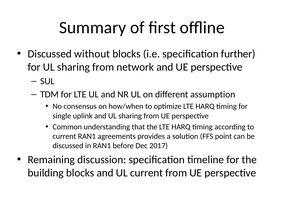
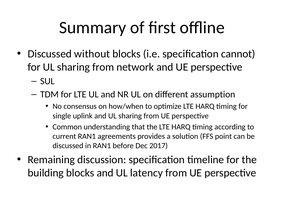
further: further -> cannot
UL current: current -> latency
